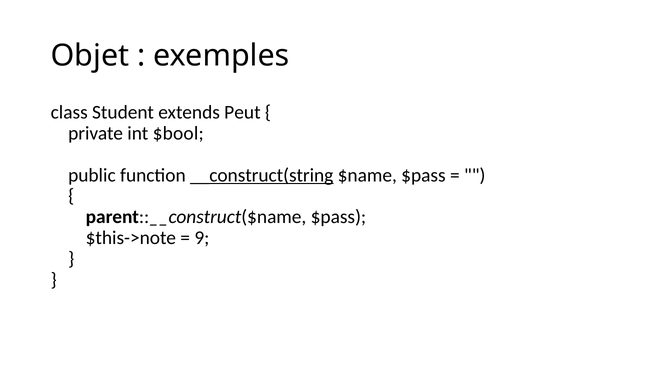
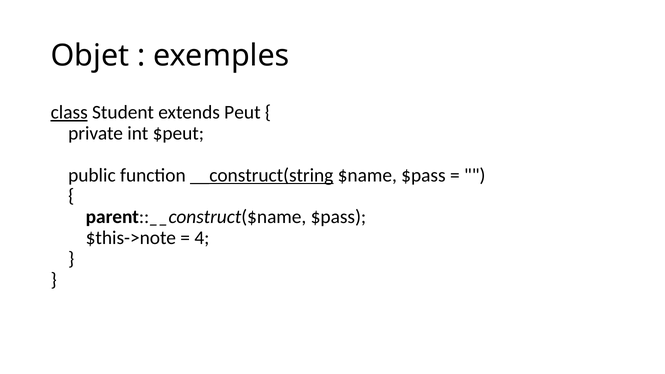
class underline: none -> present
$bool: $bool -> $peut
9: 9 -> 4
